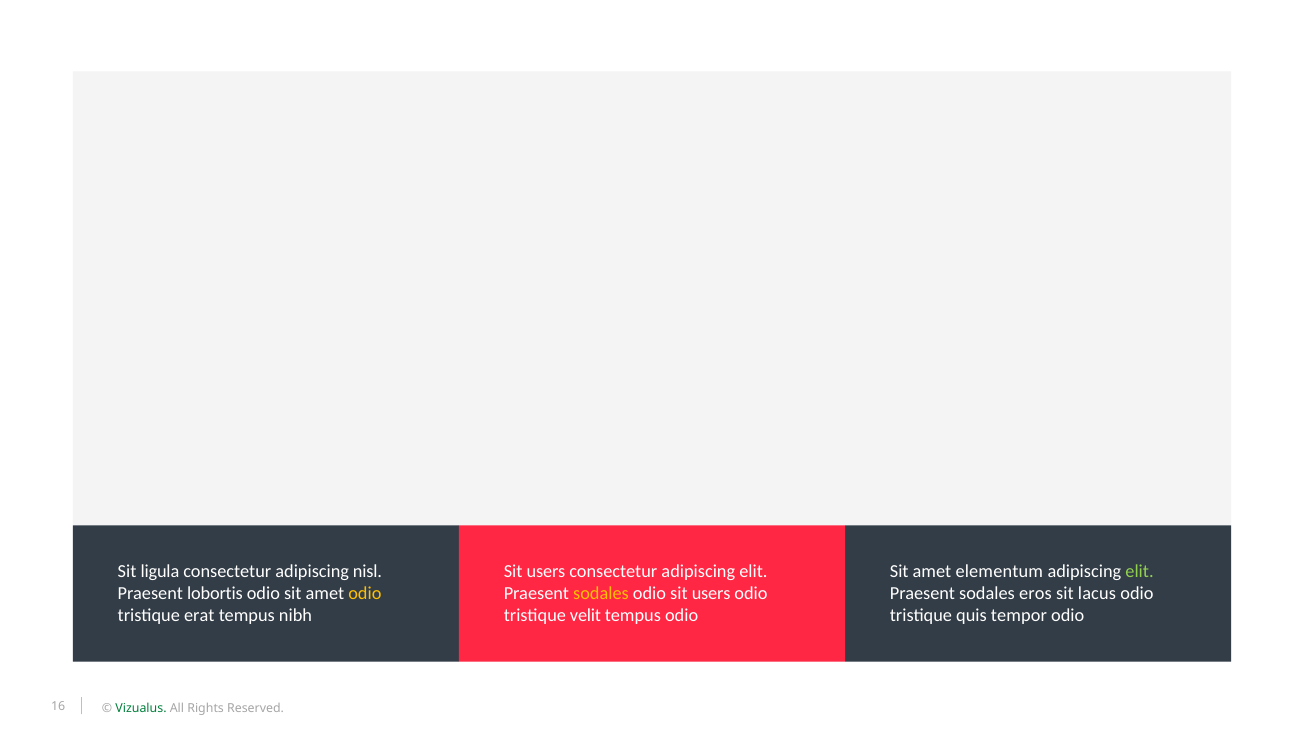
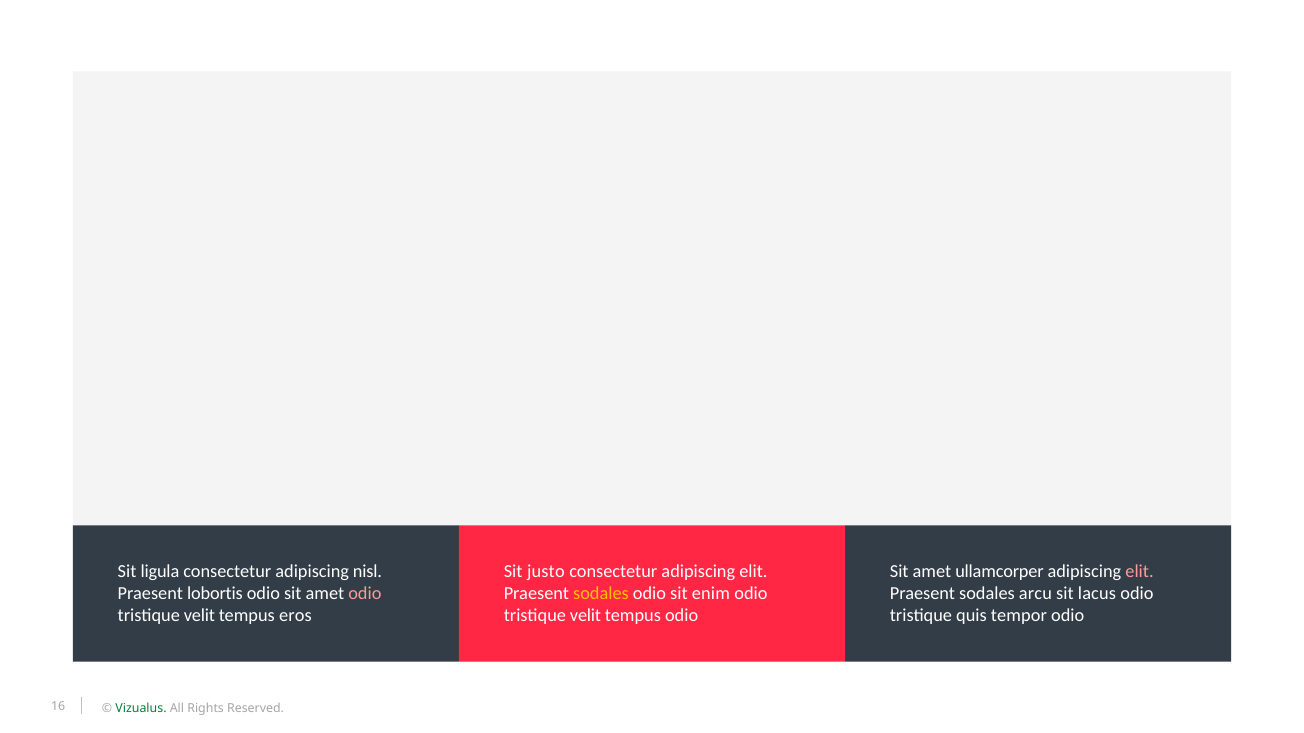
users at (546, 572): users -> justo
elementum: elementum -> ullamcorper
elit at (1140, 572) colour: light green -> pink
odio at (365, 594) colour: yellow -> pink
users at (711, 594): users -> enim
eros: eros -> arcu
erat at (199, 616): erat -> velit
nibh: nibh -> eros
